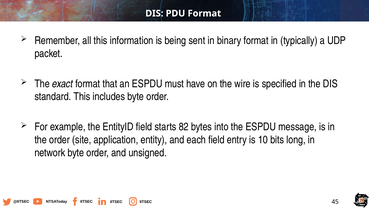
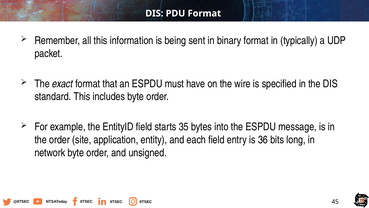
82: 82 -> 35
10: 10 -> 36
